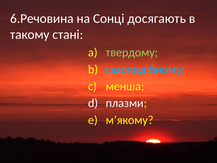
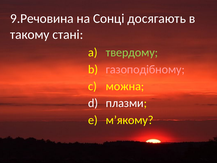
6.Речовина: 6.Речовина -> 9.Речовина
газоподібному colour: light blue -> pink
менша: менша -> можна
